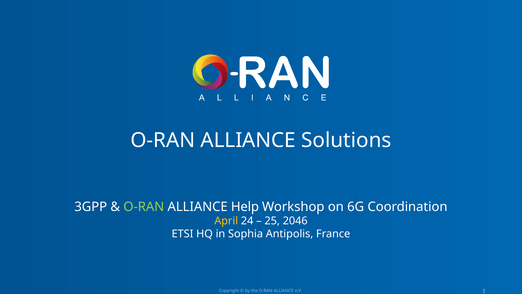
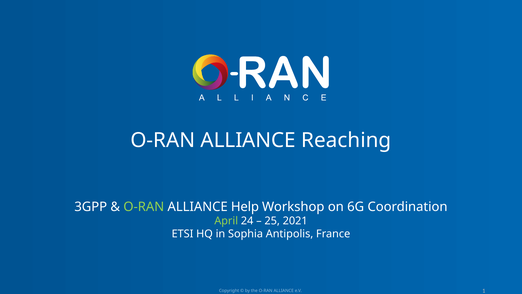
Solutions: Solutions -> Reaching
April colour: yellow -> light green
2046: 2046 -> 2021
